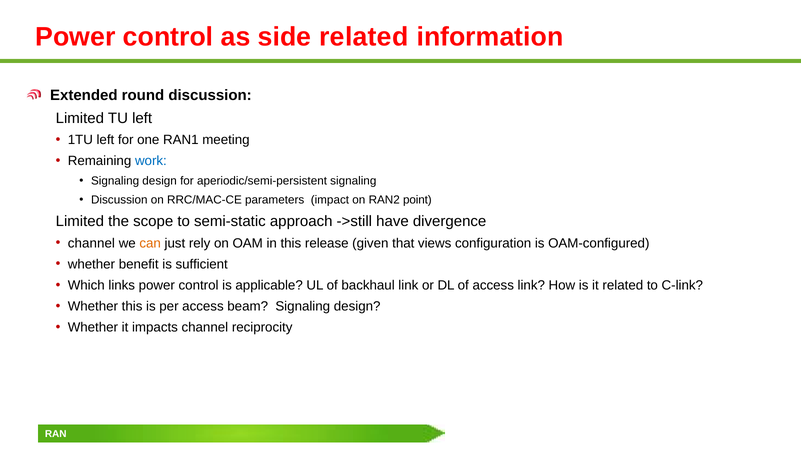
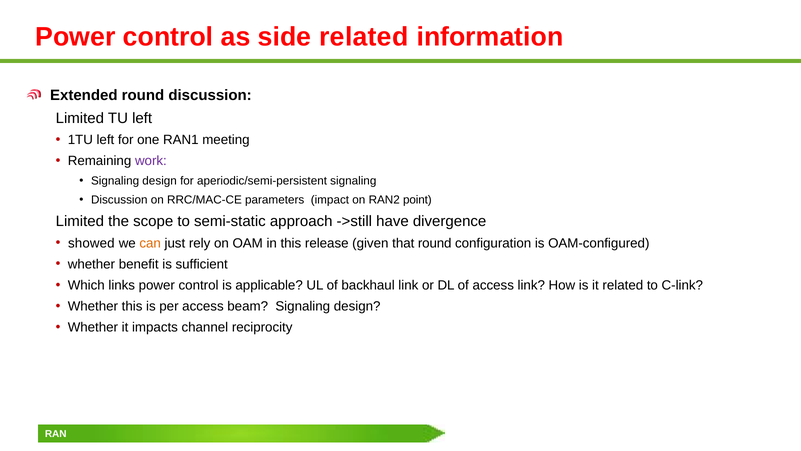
work colour: blue -> purple
channel at (91, 243): channel -> showed
that views: views -> round
